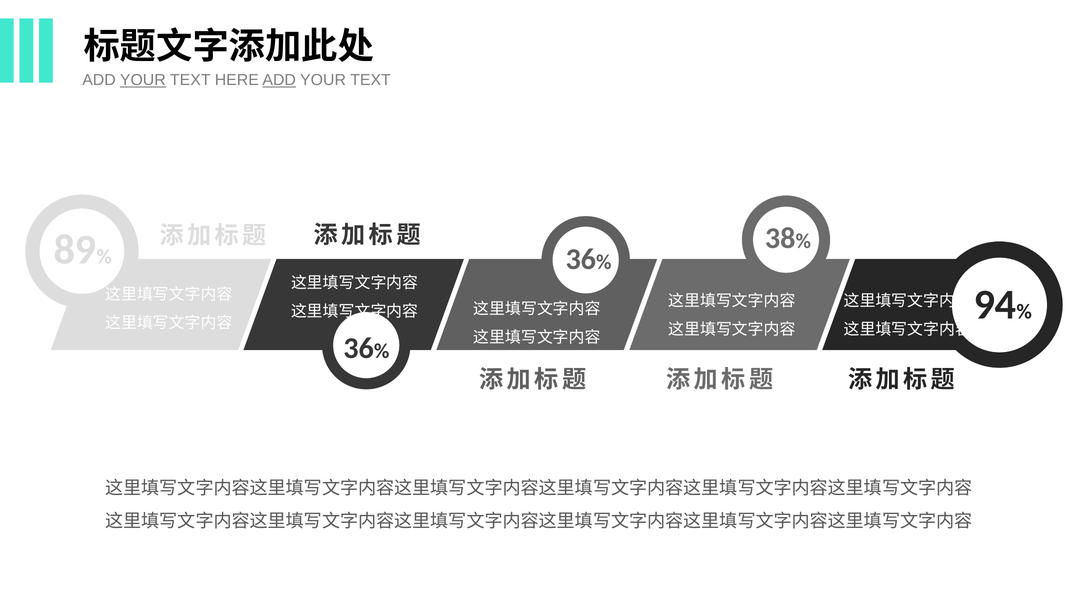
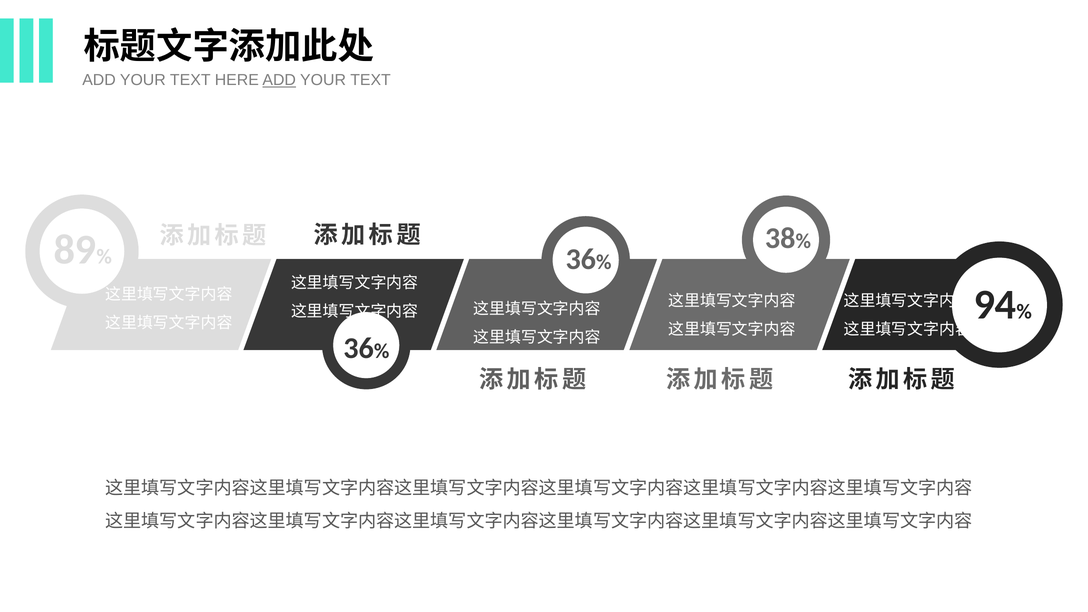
YOUR at (143, 80) underline: present -> none
